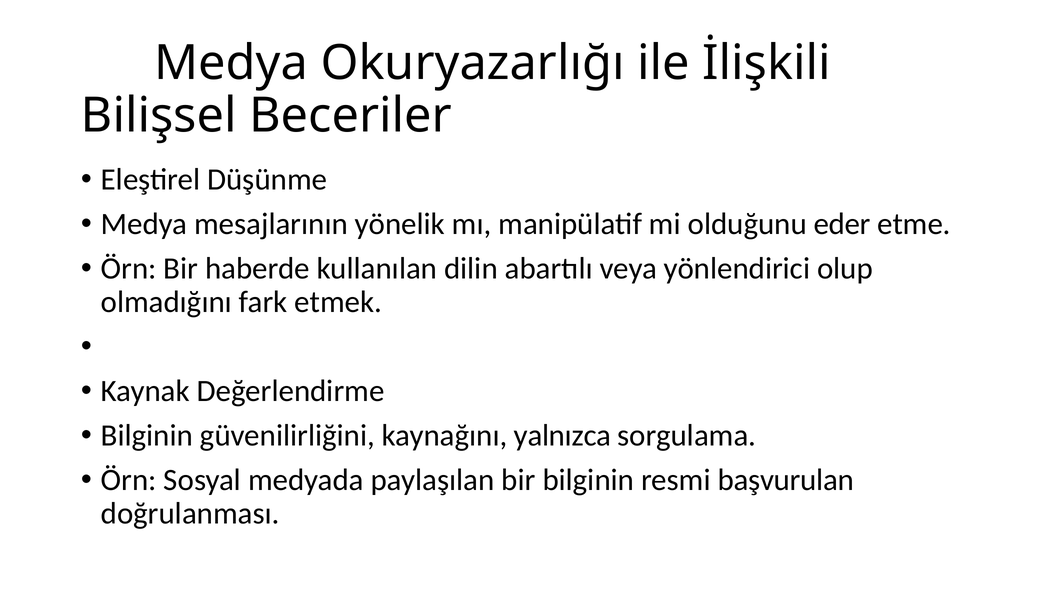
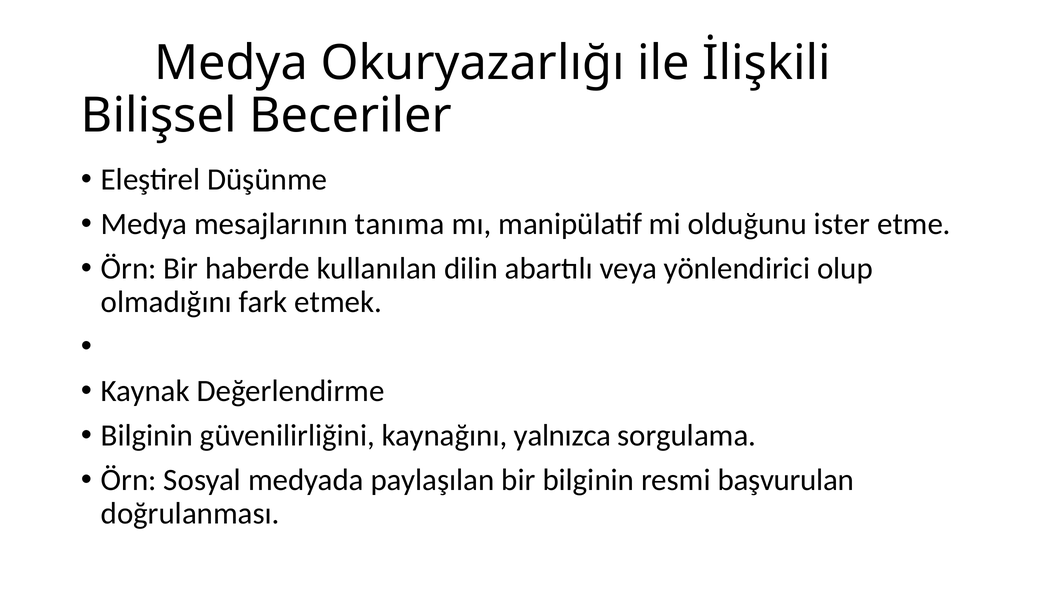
yönelik: yönelik -> tanıma
eder: eder -> ister
